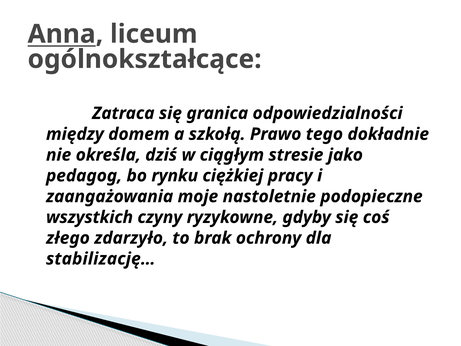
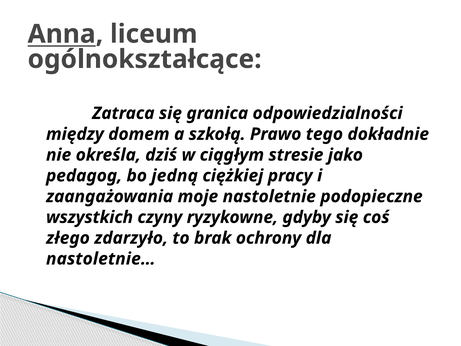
rynku: rynku -> jedną
stabilizację…: stabilizację… -> nastoletnie…
